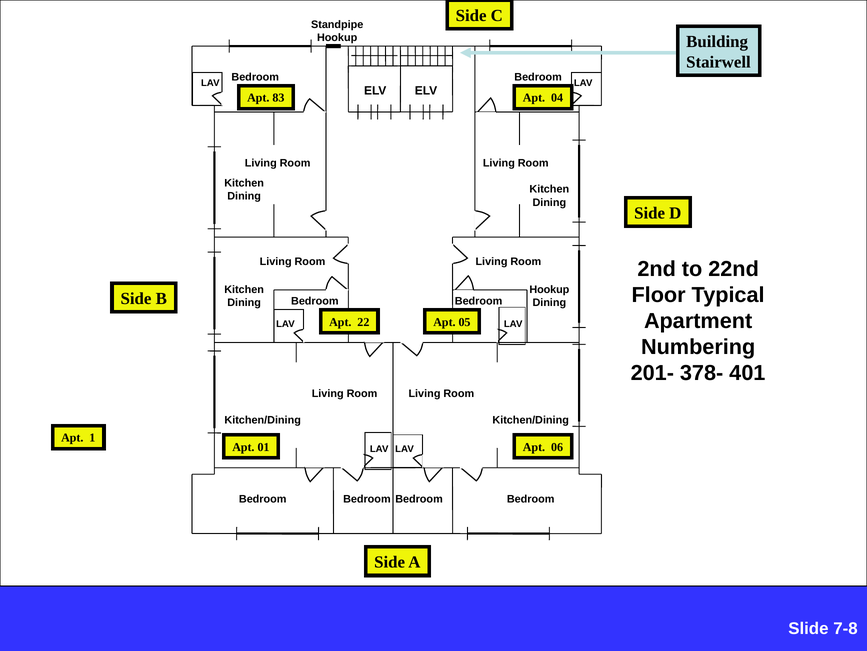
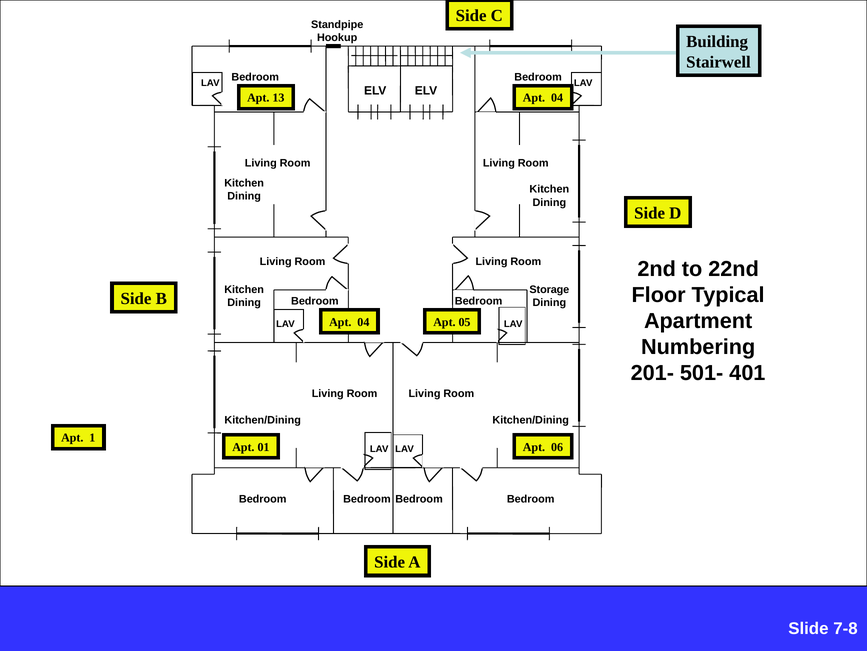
83: 83 -> 13
Hookup at (549, 289): Hookup -> Storage
22 at (363, 322): 22 -> 04
378-: 378- -> 501-
